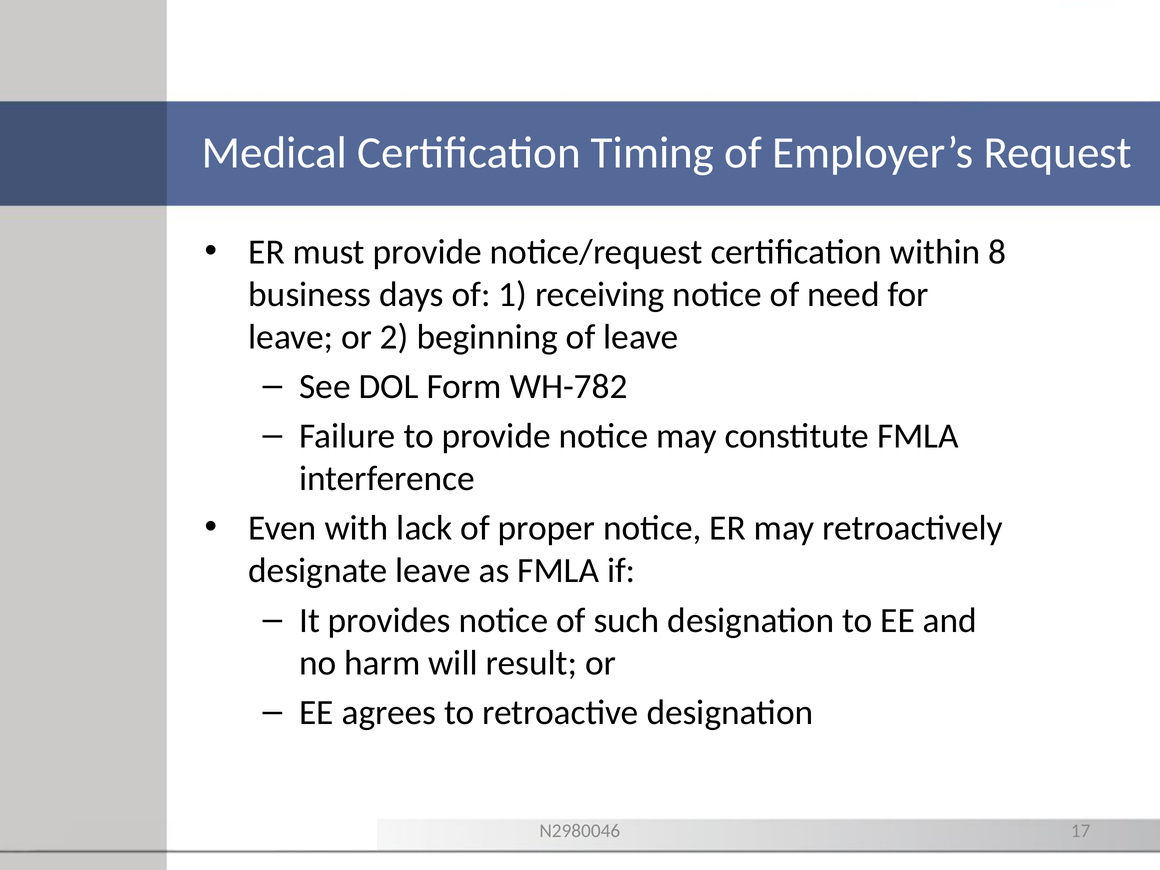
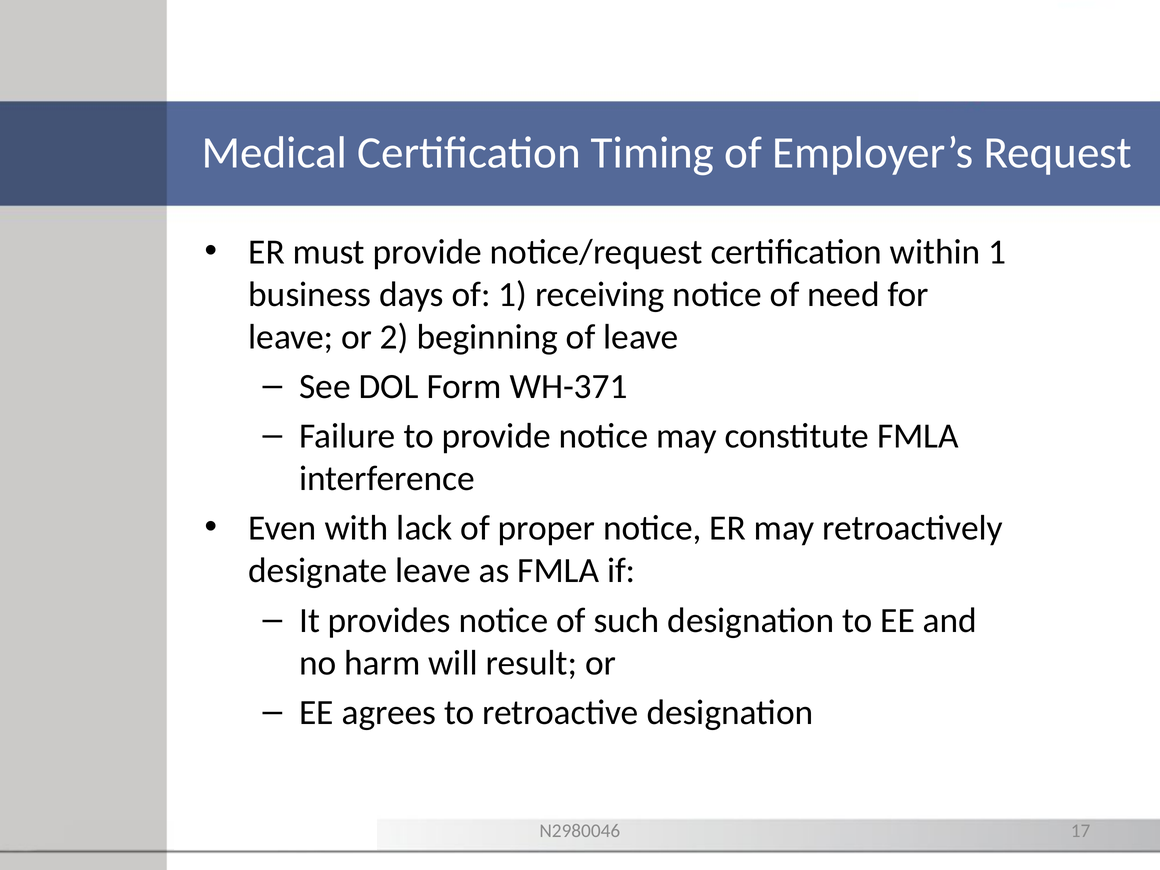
within 8: 8 -> 1
WH-782: WH-782 -> WH-371
